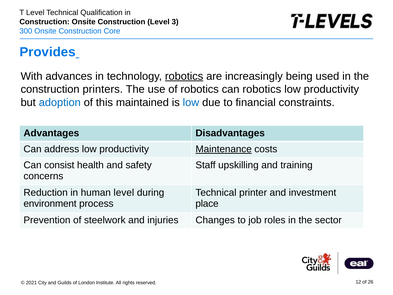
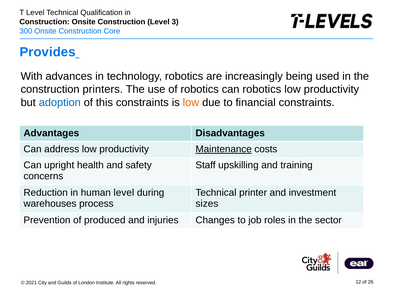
robotics at (184, 76) underline: present -> none
this maintained: maintained -> constraints
low at (191, 102) colour: blue -> orange
consist: consist -> upright
environment: environment -> warehouses
place: place -> sizes
steelwork: steelwork -> produced
